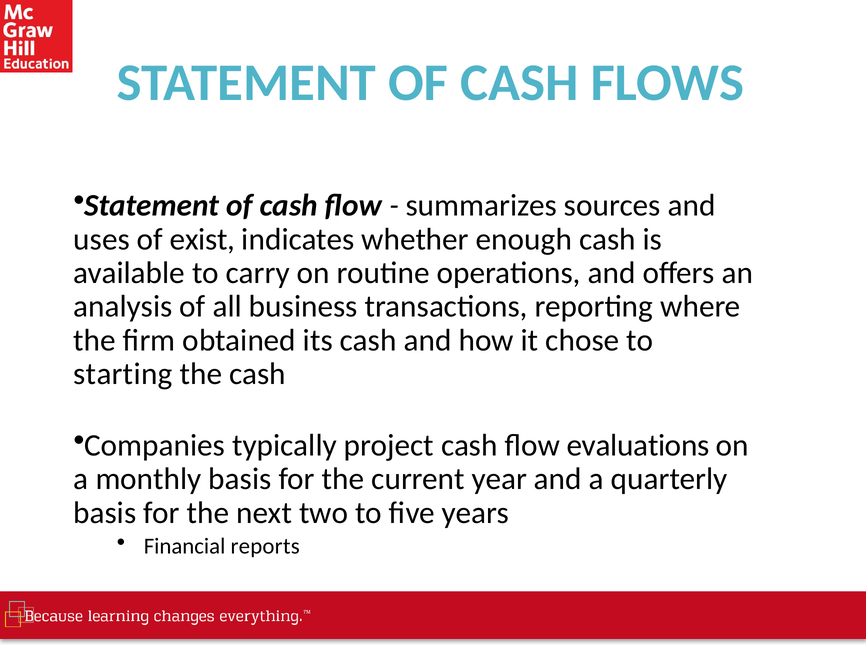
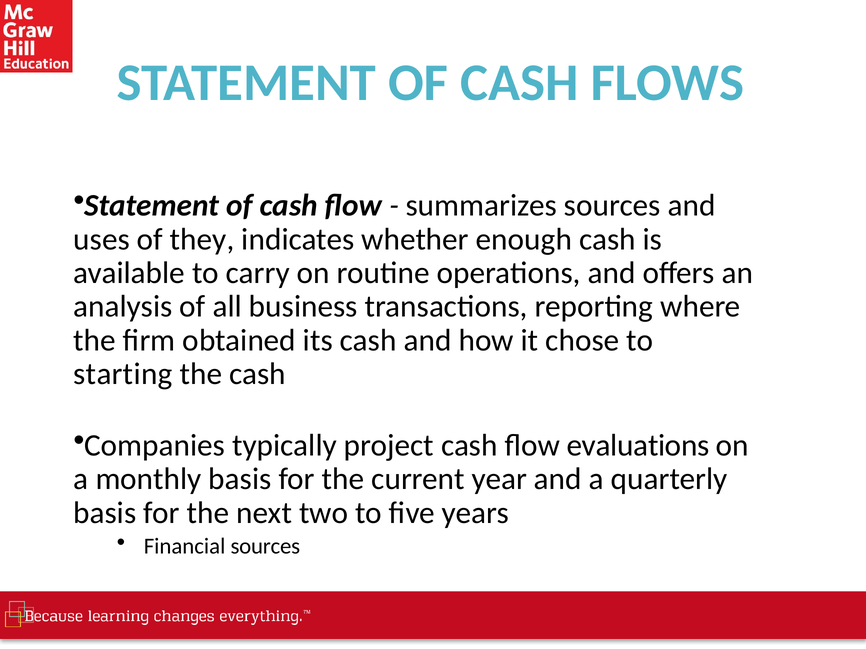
exist: exist -> they
Financial reports: reports -> sources
